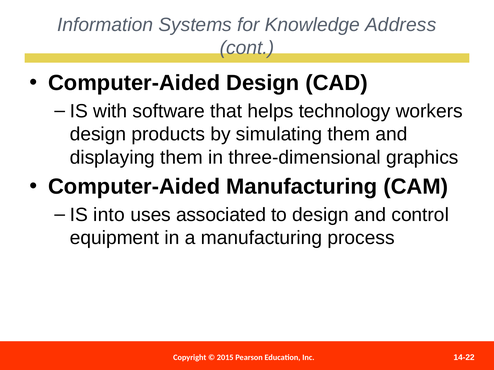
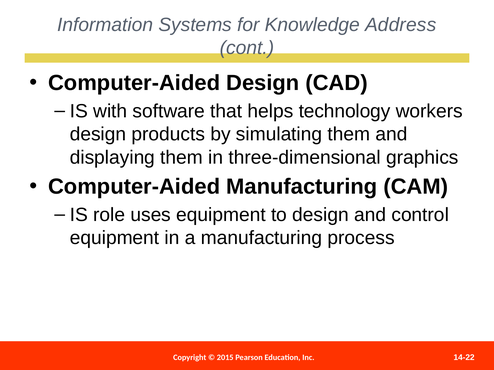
into: into -> role
uses associated: associated -> equipment
